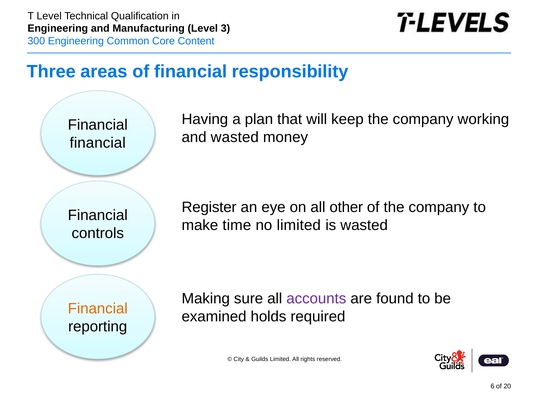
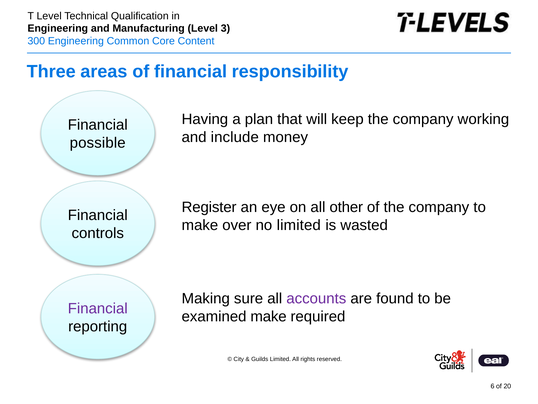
and wasted: wasted -> include
financial at (98, 143): financial -> possible
time: time -> over
Financial at (98, 308) colour: orange -> purple
examined holds: holds -> make
